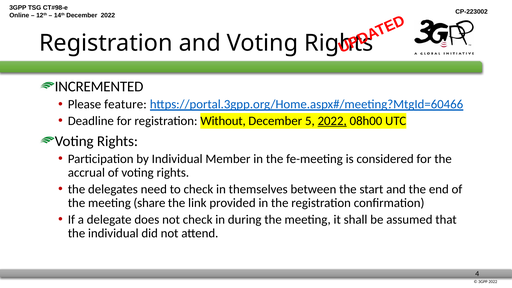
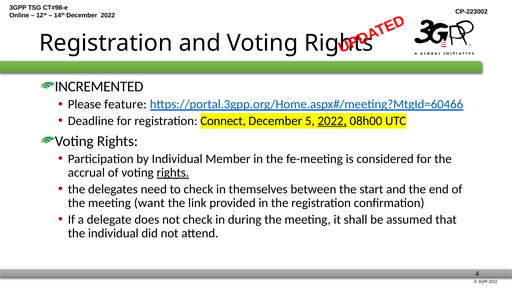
Without: Without -> Connect
rights at (173, 173) underline: none -> present
share: share -> want
